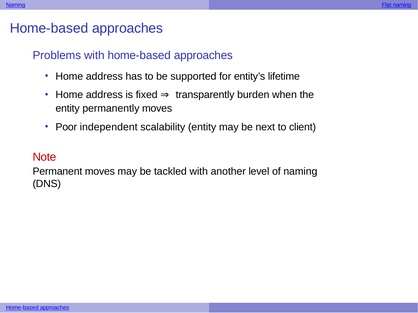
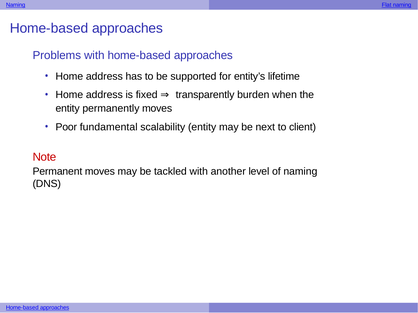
independent: independent -> fundamental
